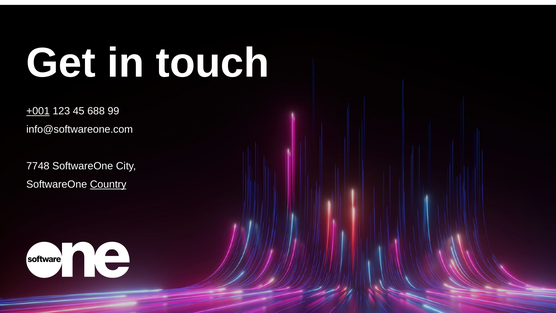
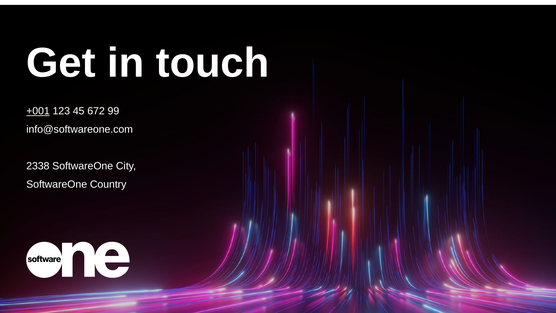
688: 688 -> 672
7748: 7748 -> 2338
Country underline: present -> none
